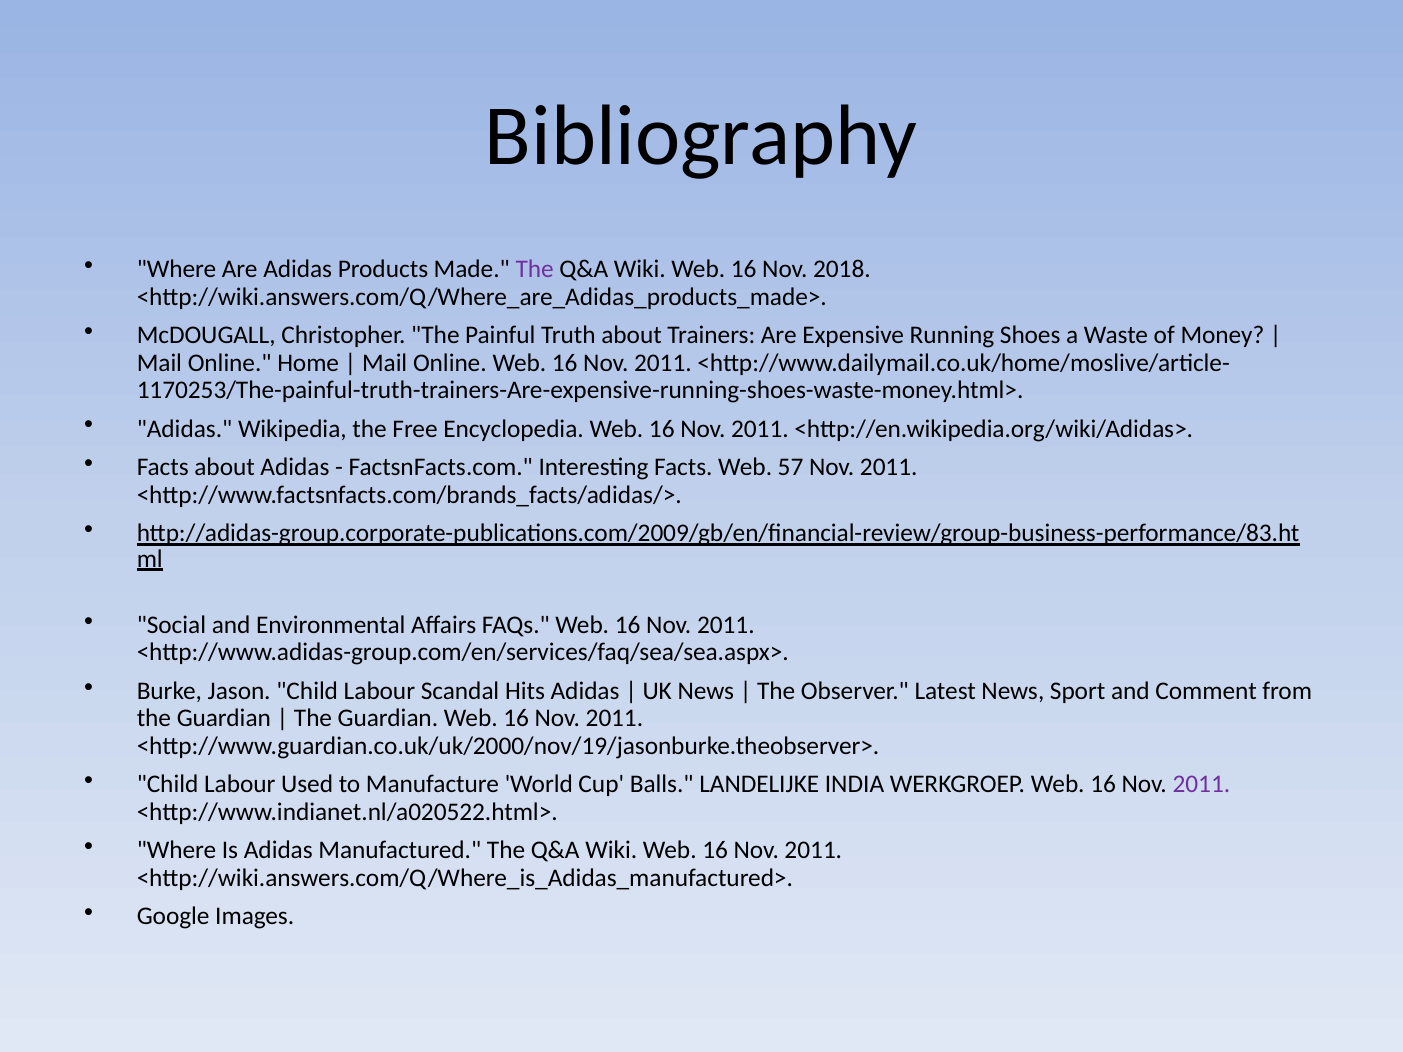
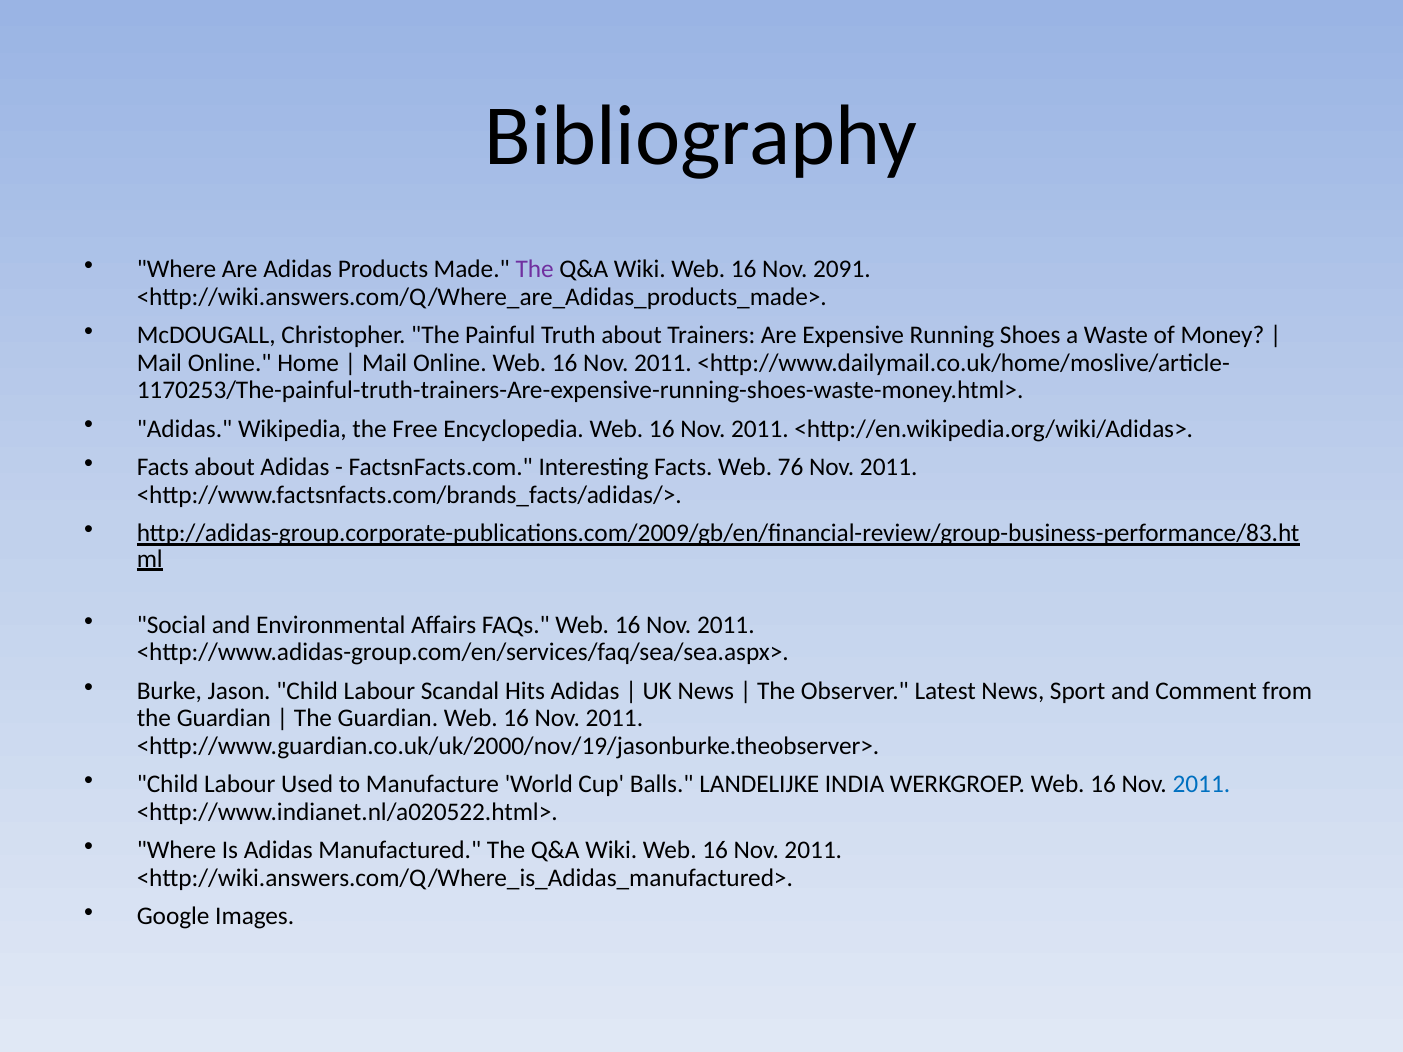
2018: 2018 -> 2091
57: 57 -> 76
2011 at (1201, 785) colour: purple -> blue
